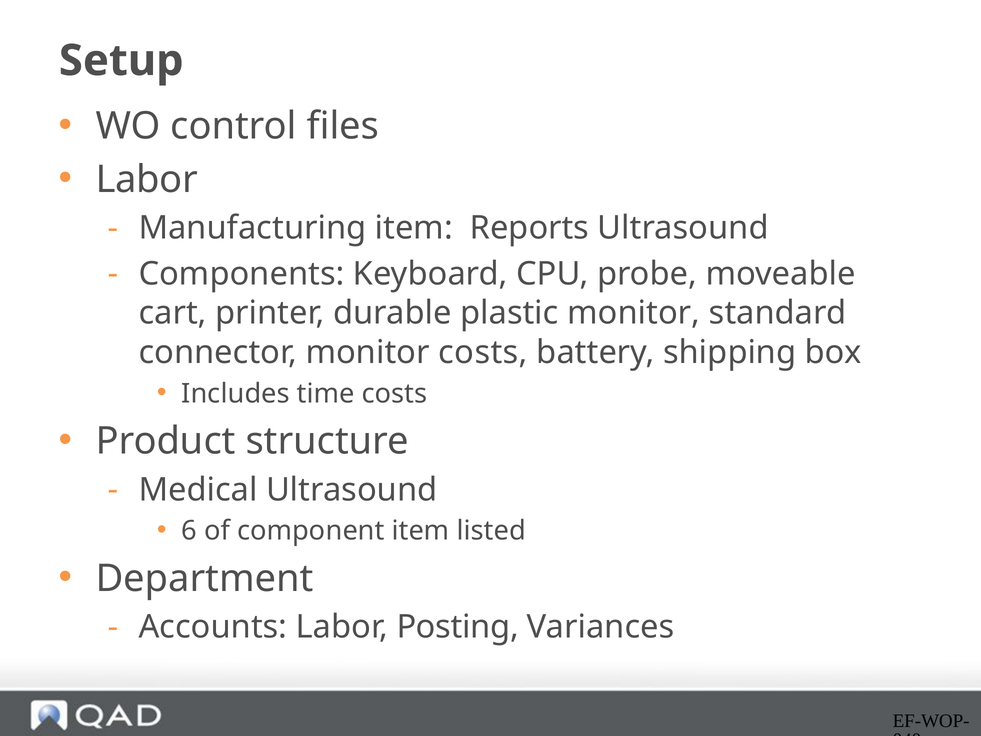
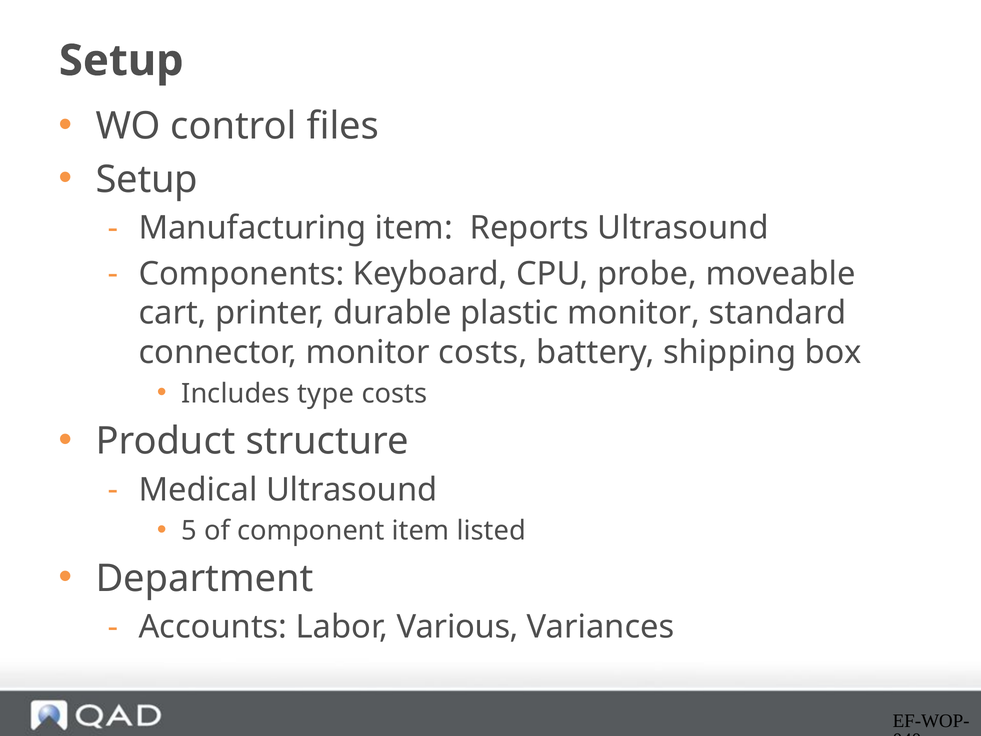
Labor at (147, 179): Labor -> Setup
time: time -> type
6: 6 -> 5
Posting: Posting -> Various
